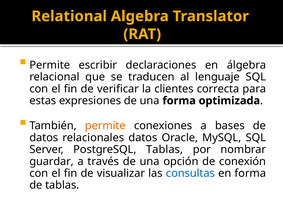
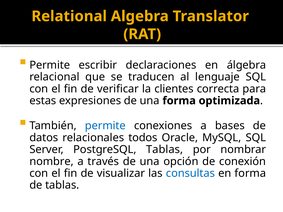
permite at (105, 126) colour: orange -> blue
relacionales datos: datos -> todos
guardar: guardar -> nombre
